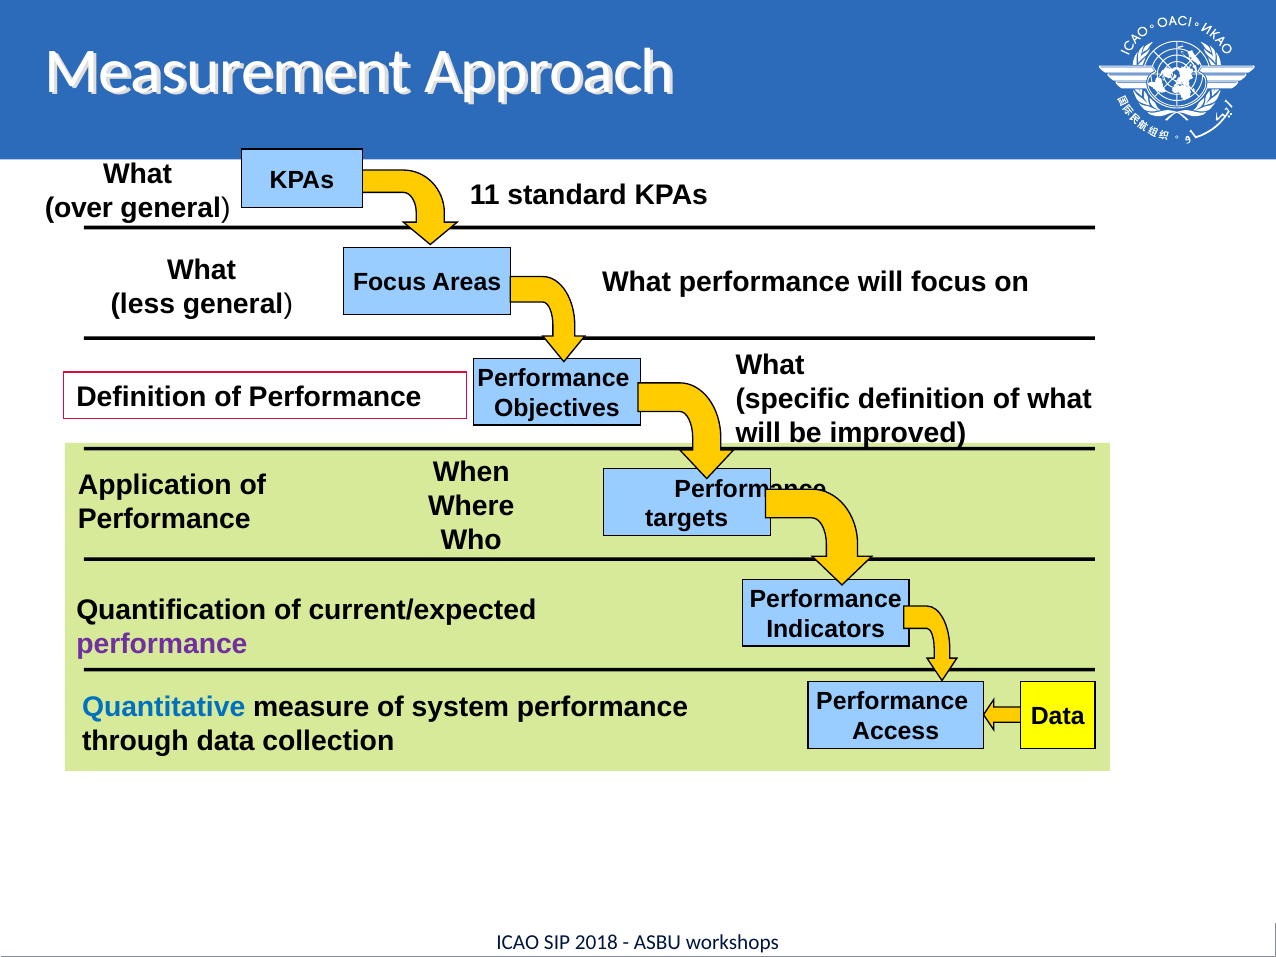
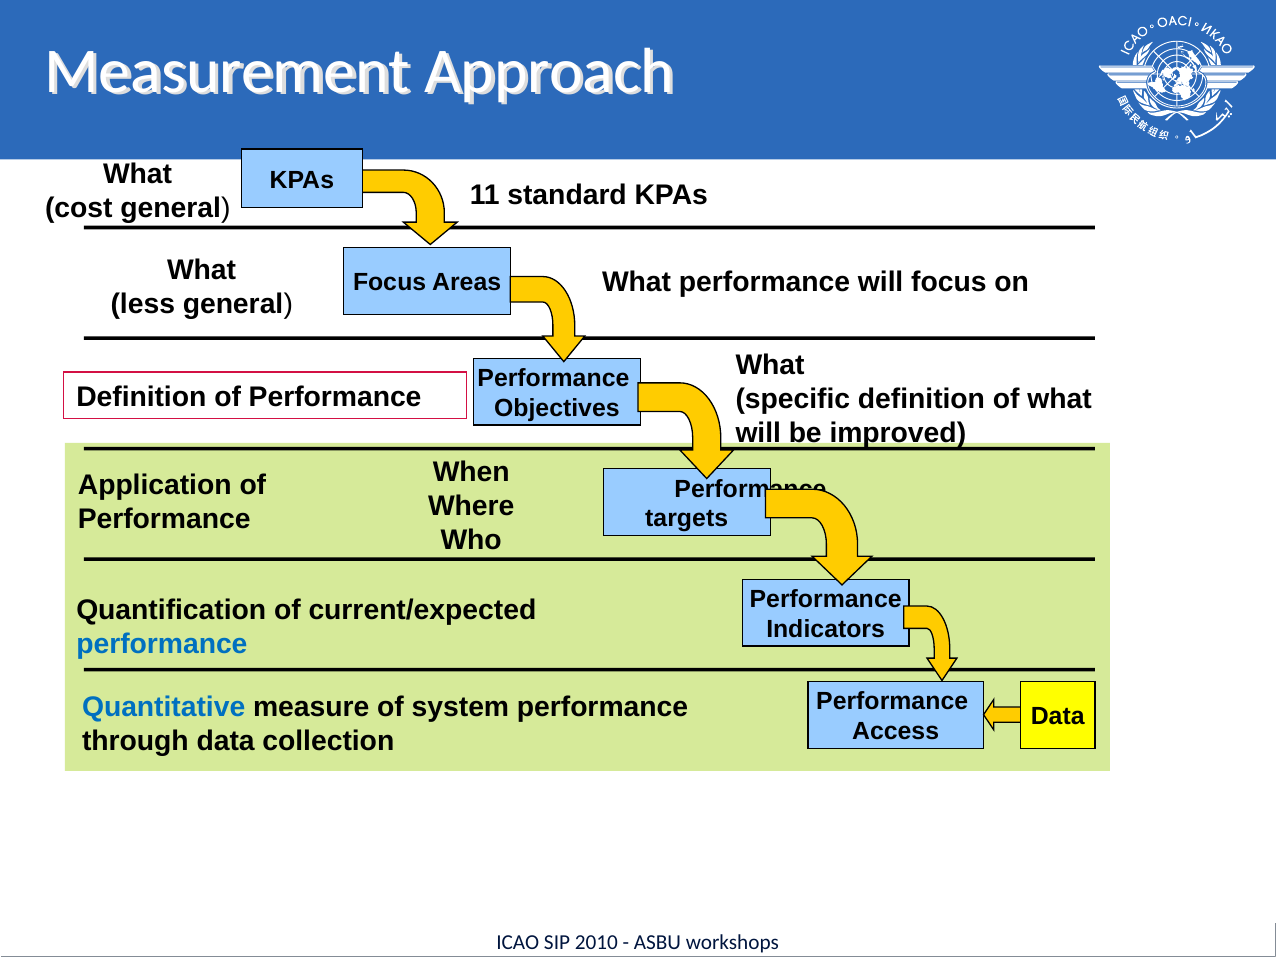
over: over -> cost
performance at (162, 644) colour: purple -> blue
2018: 2018 -> 2010
